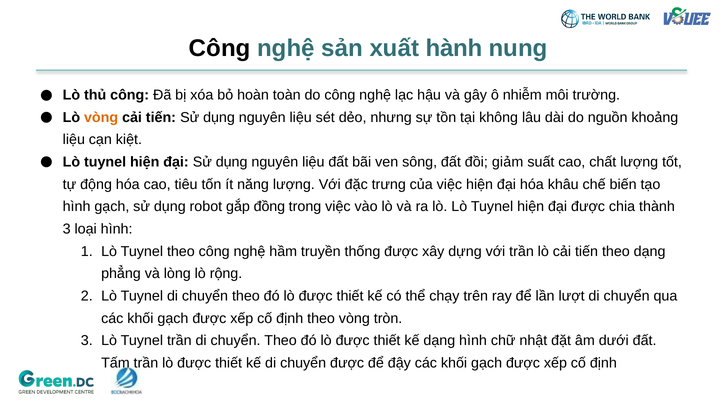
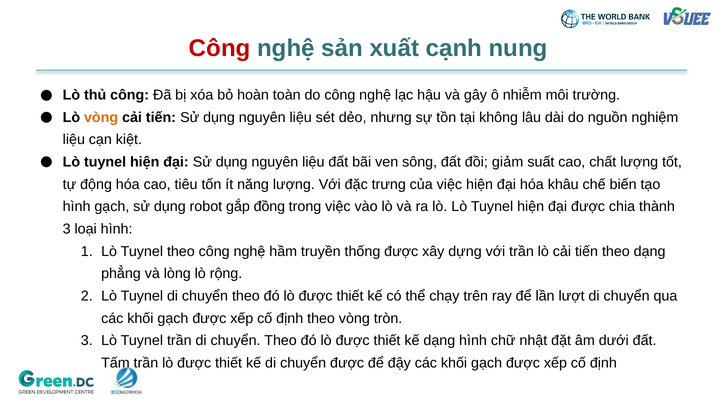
Công at (220, 48) colour: black -> red
hành: hành -> cạnh
khoảng: khoảng -> nghiệm
